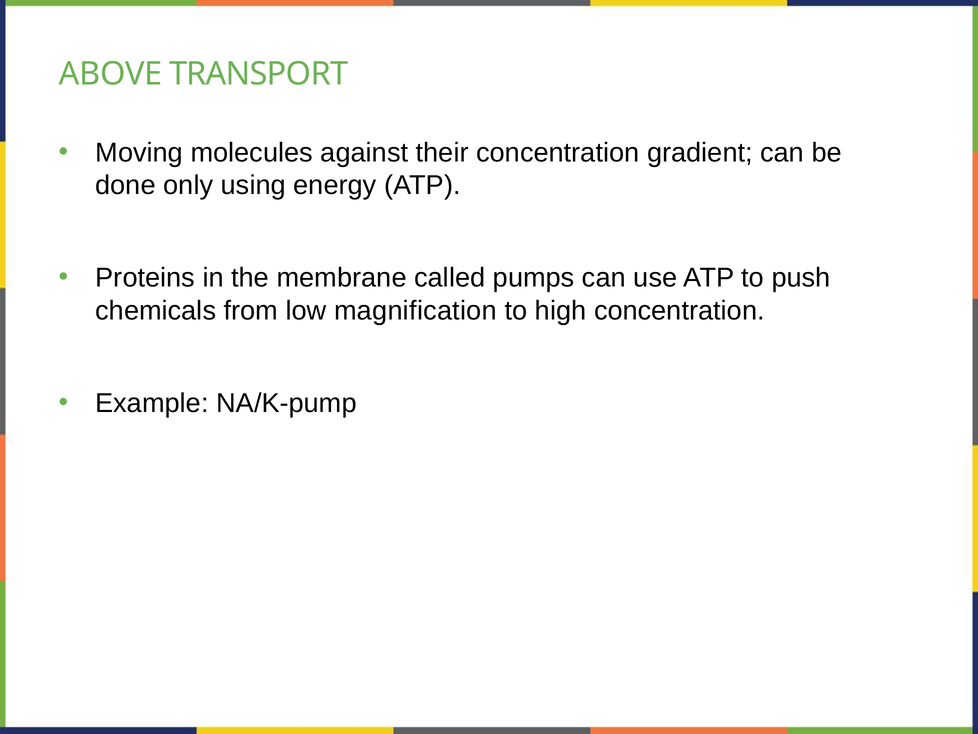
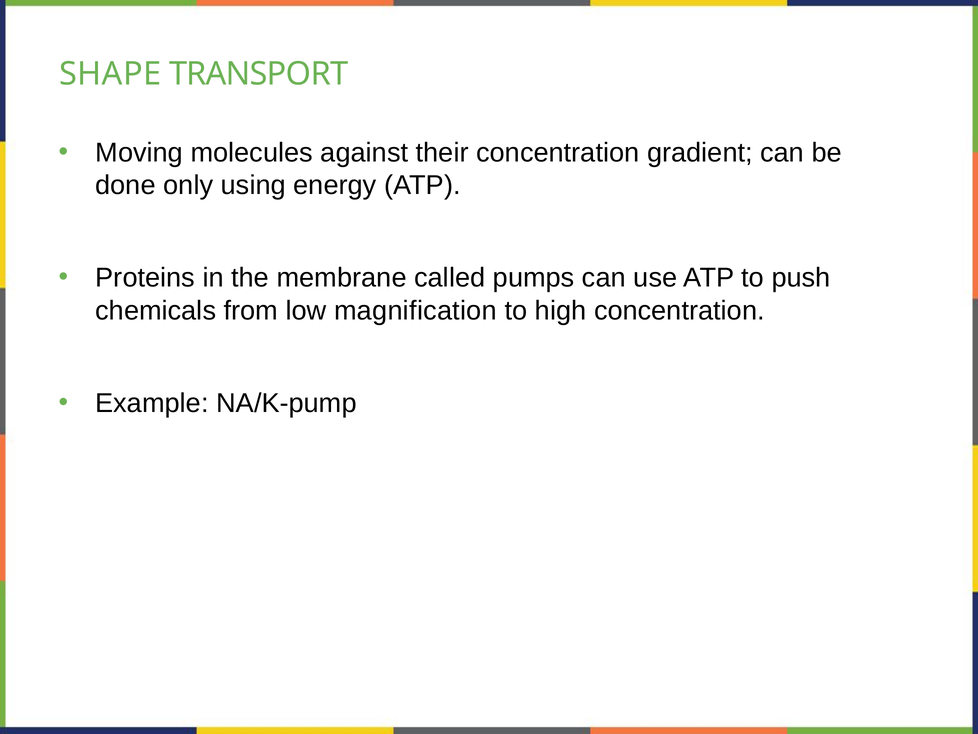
ABOVE: ABOVE -> SHAPE
